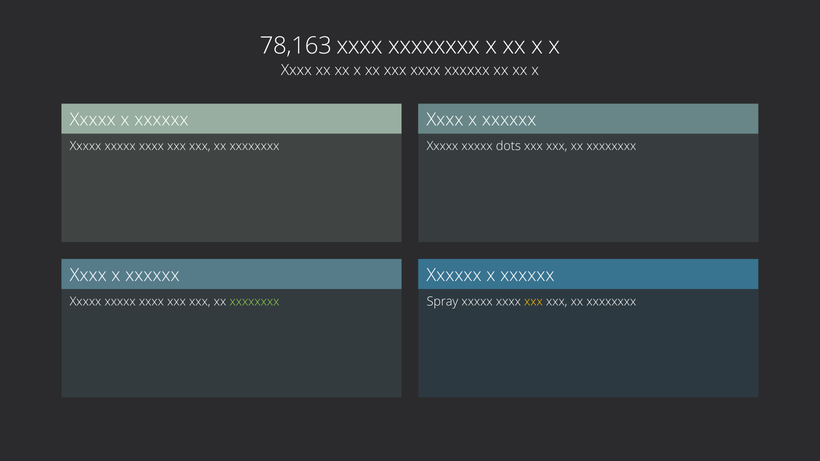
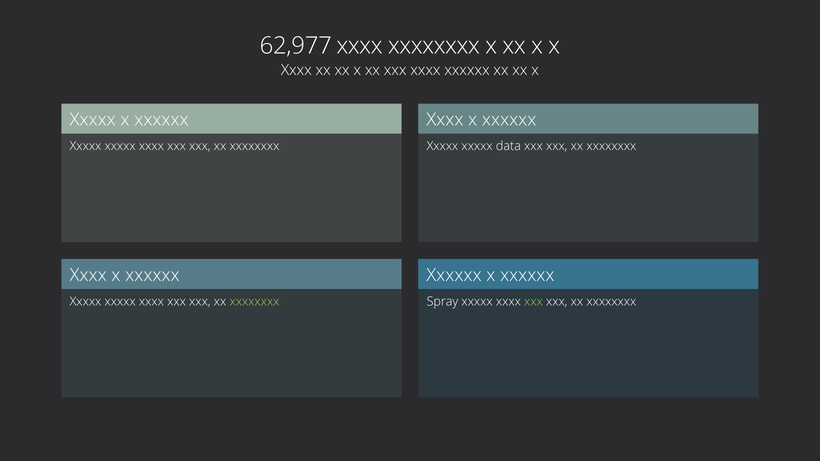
78,163: 78,163 -> 62,977
dots: dots -> data
xxx at (533, 302) colour: yellow -> light green
